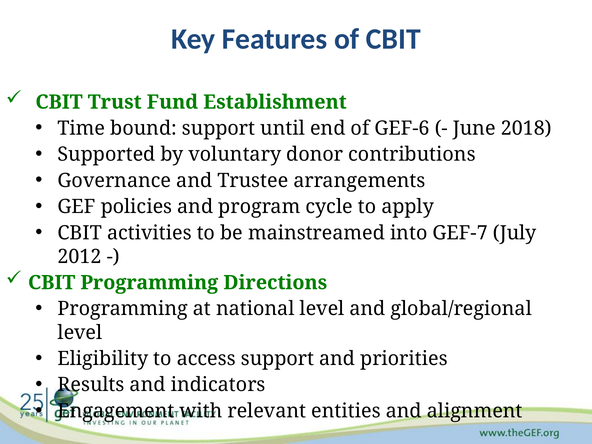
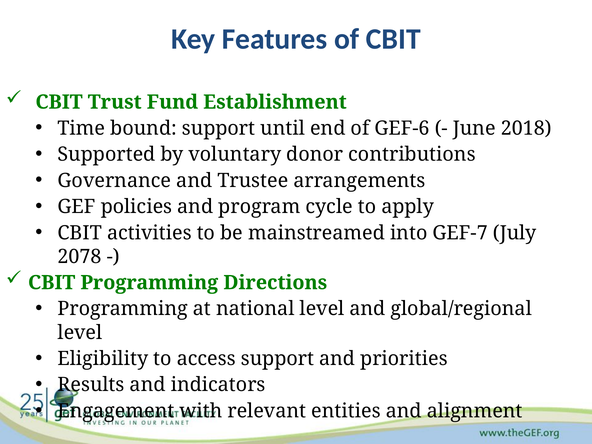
2012: 2012 -> 2078
